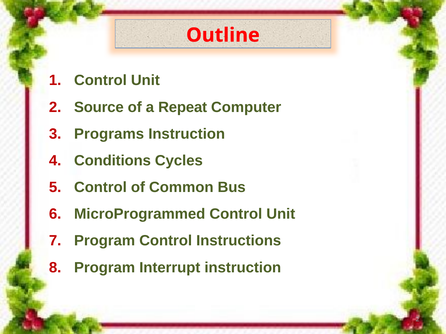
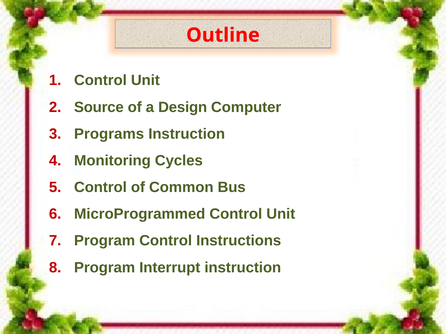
Repeat: Repeat -> Design
Conditions: Conditions -> Monitoring
